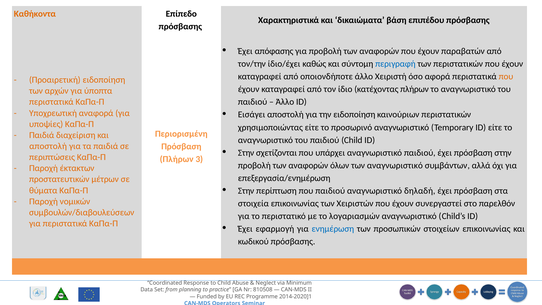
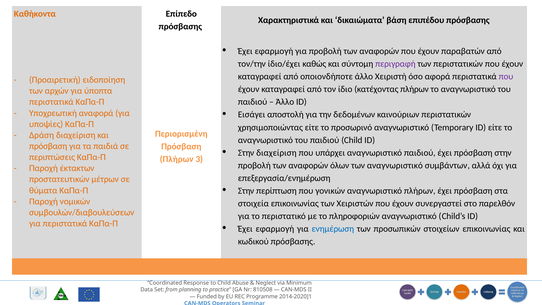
απόφασης at (274, 51): απόφασης -> εφαρμογή
περιγραφή colour: blue -> purple
που at (506, 77) colour: orange -> purple
την ειδοποίηση: ειδοποίηση -> δεδομένων
Παιδιά at (42, 135): Παιδιά -> Δράση
αποστολή at (48, 146): αποστολή -> πρόσβαση
Στην σχετίζονται: σχετίζονται -> διαχείριση
που παιδιού: παιδιού -> γονικών
αναγνωριστικό δηλαδή: δηλαδή -> πλήρων
λογαριασμών: λογαριασμών -> πληροφοριών
